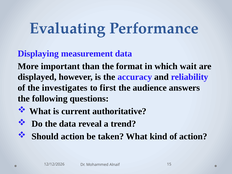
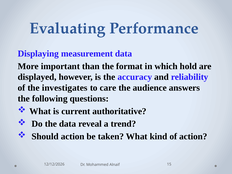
wait: wait -> hold
first: first -> care
